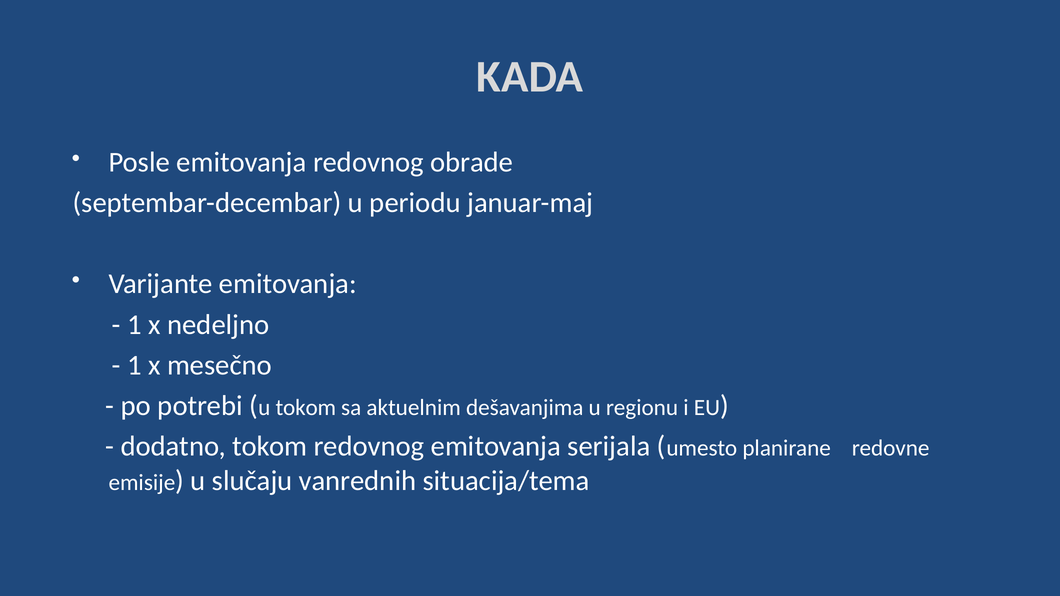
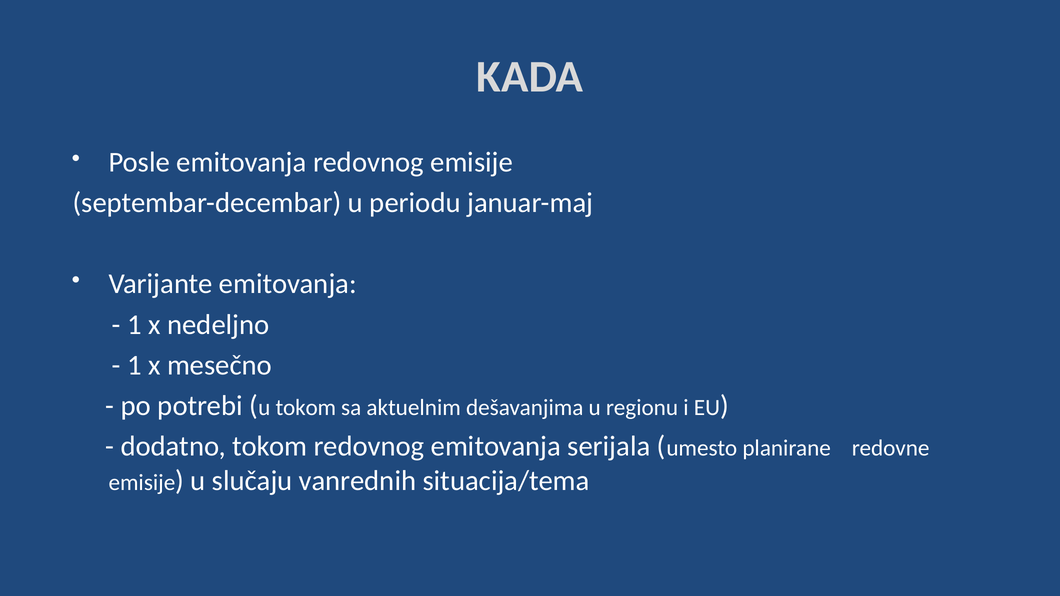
redovnog obrade: obrade -> emisije
